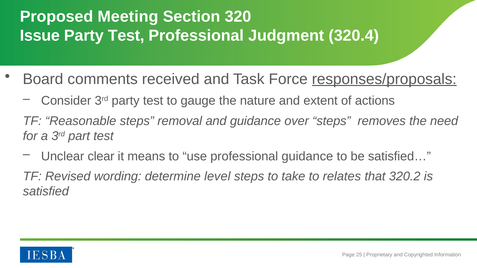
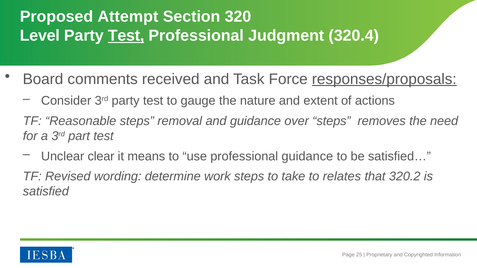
Meeting: Meeting -> Attempt
Issue: Issue -> Level
Test at (126, 36) underline: none -> present
level: level -> work
